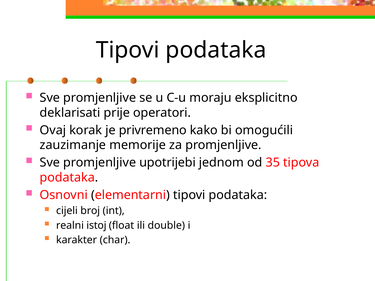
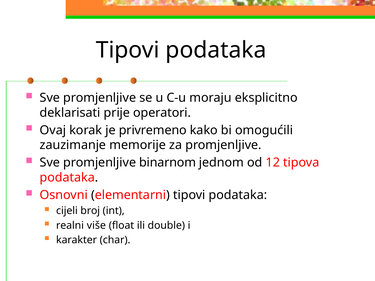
upotrijebi: upotrijebi -> binarnom
35: 35 -> 12
istoj: istoj -> više
